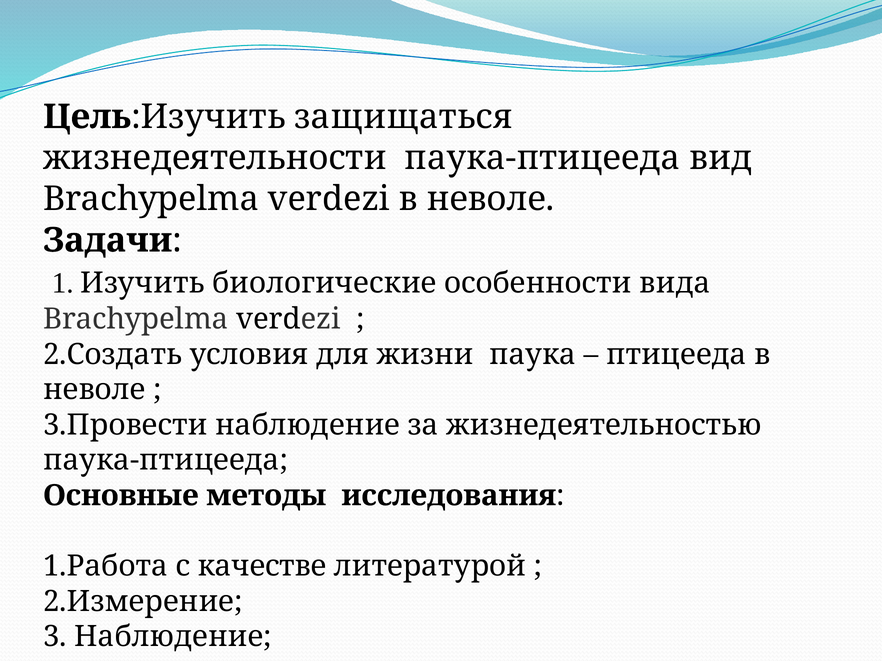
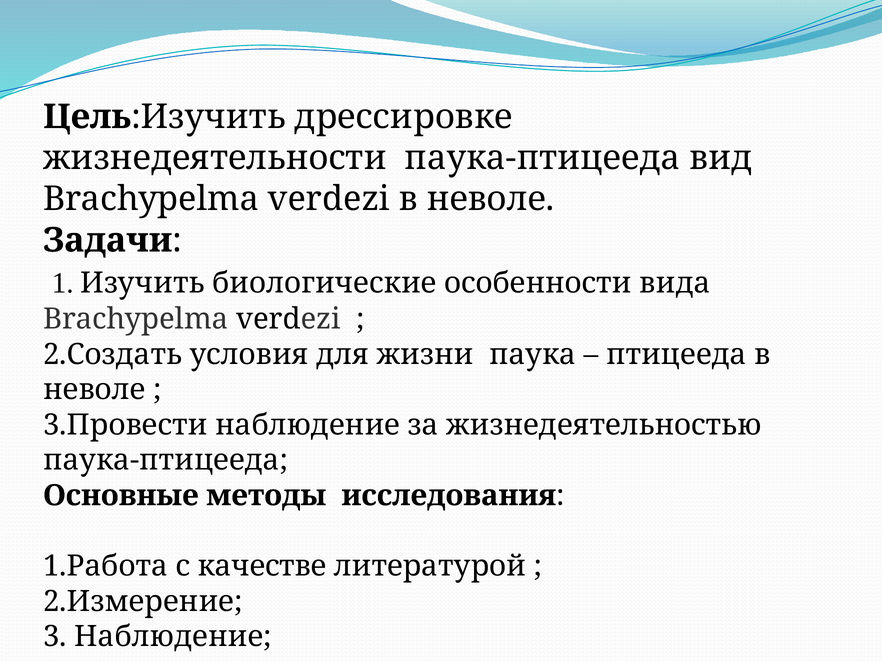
защищаться: защищаться -> дрессировке
